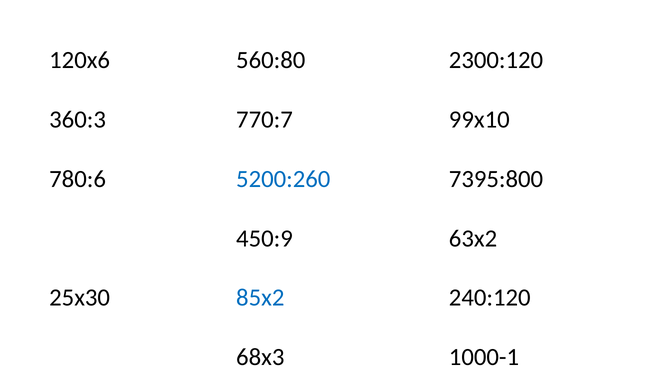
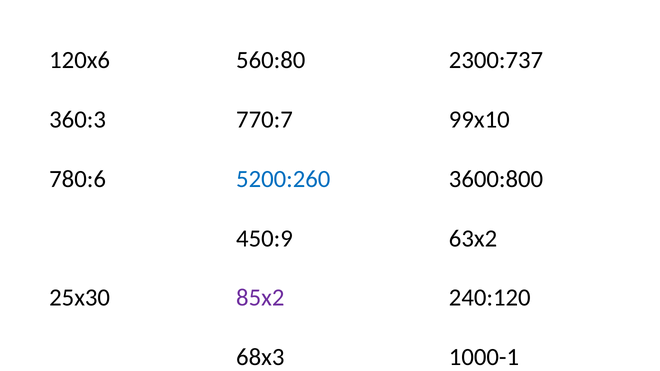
2300:120: 2300:120 -> 2300:737
7395:800: 7395:800 -> 3600:800
85х2 colour: blue -> purple
